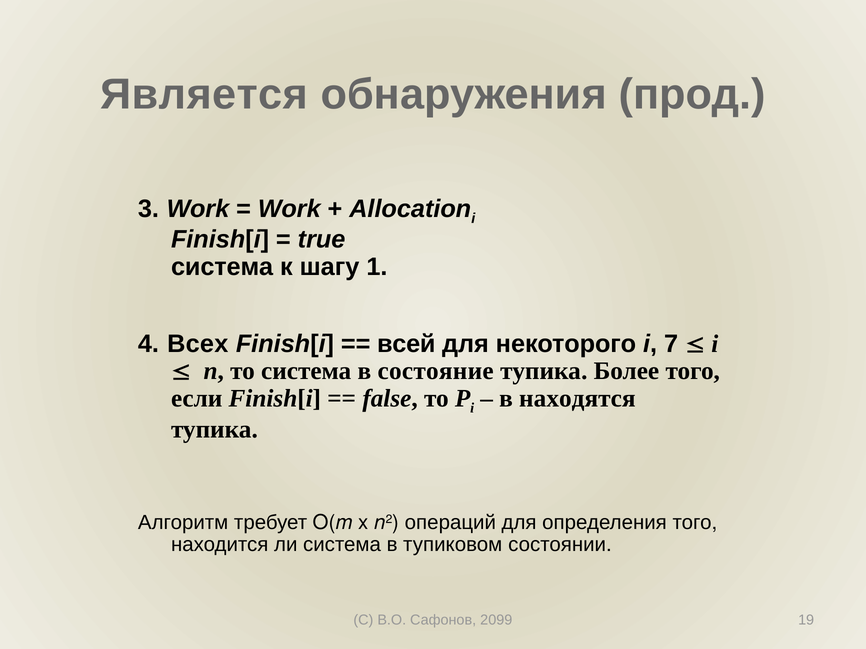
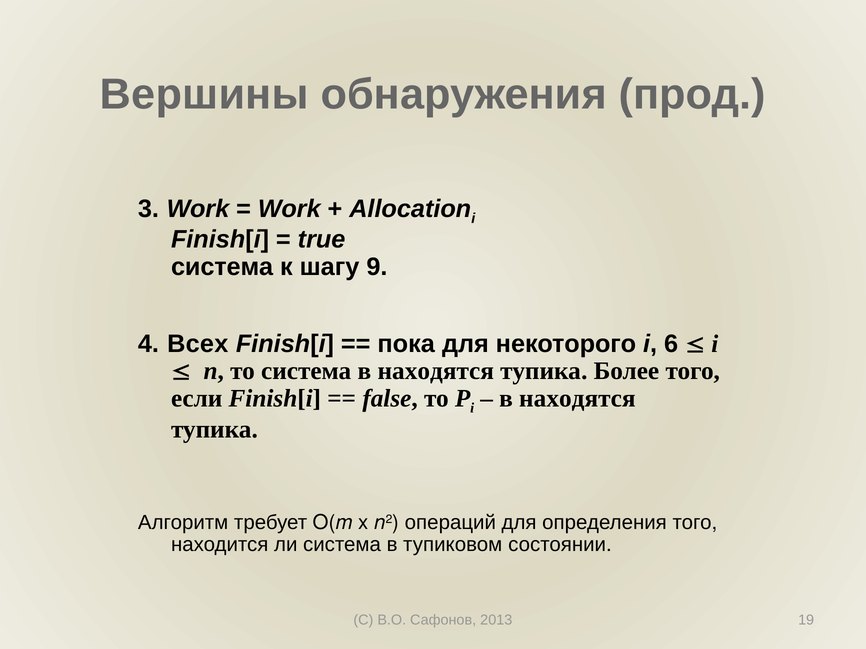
Является: Является -> Вершины
1: 1 -> 9
всей: всей -> пока
7: 7 -> 6
система в состояние: состояние -> находятся
2099: 2099 -> 2013
